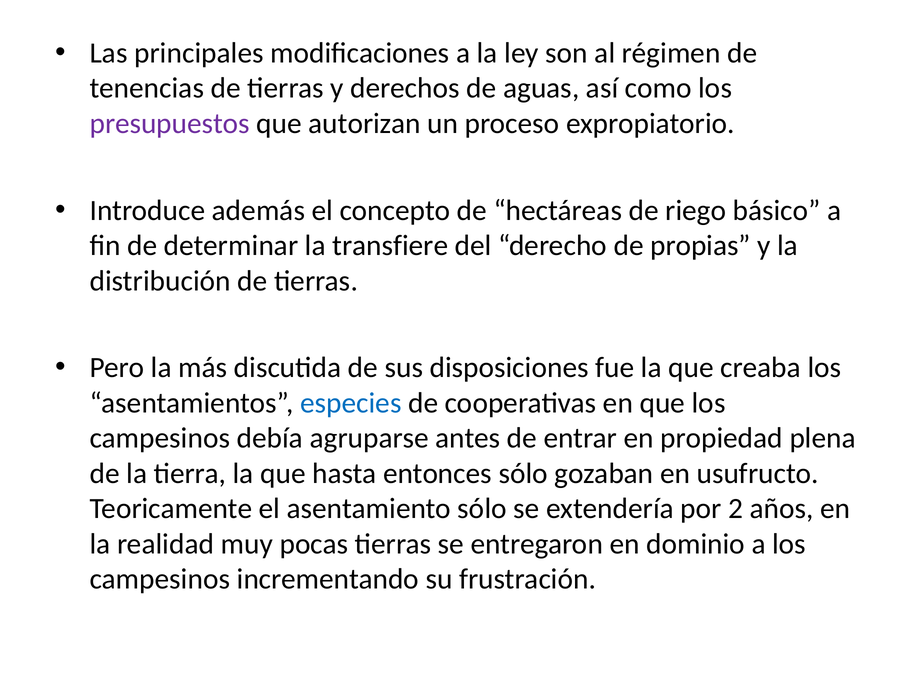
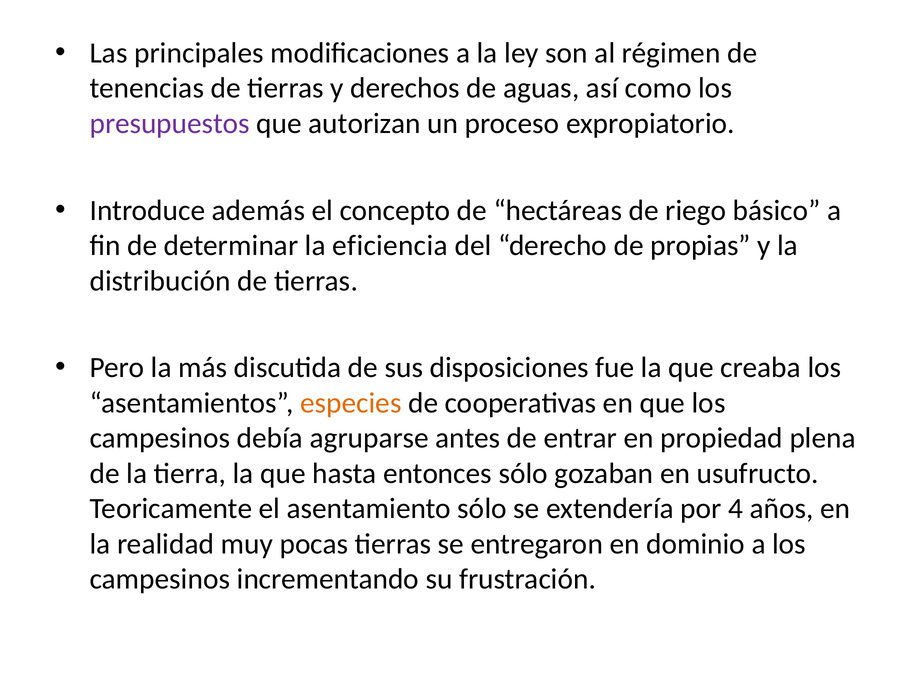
transfiere: transfiere -> eficiencia
especies colour: blue -> orange
2: 2 -> 4
